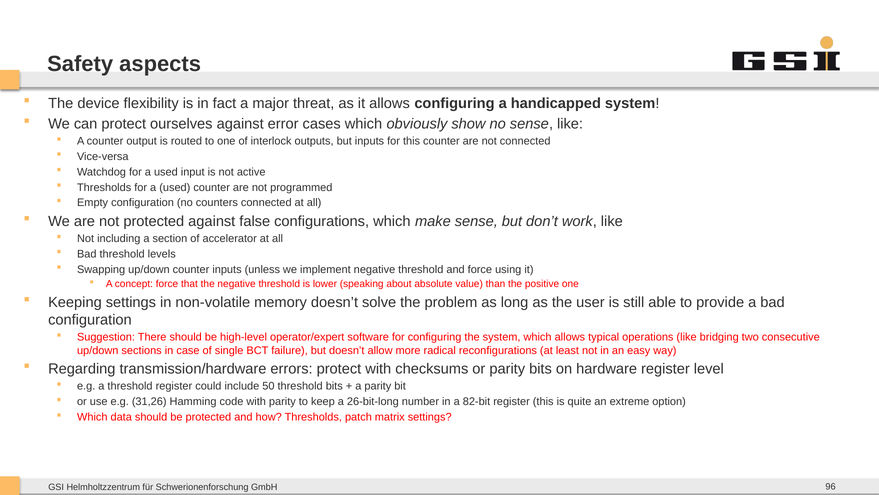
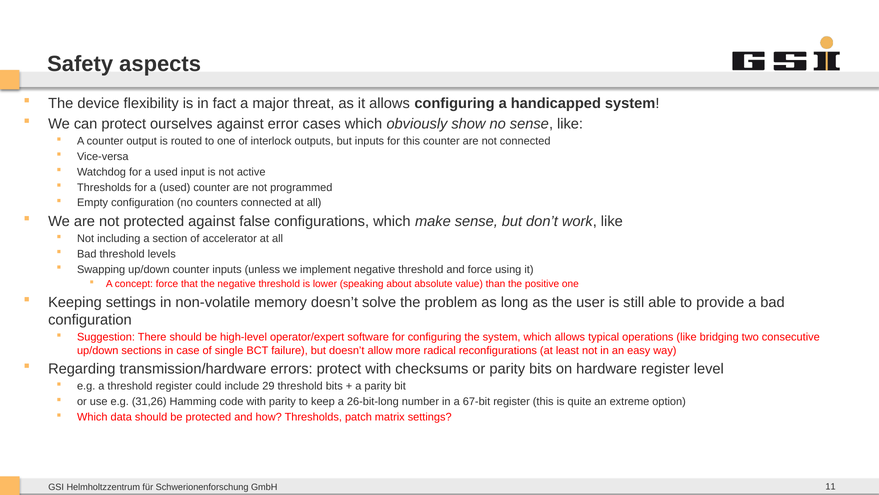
50: 50 -> 29
82-bit: 82-bit -> 67-bit
96: 96 -> 11
